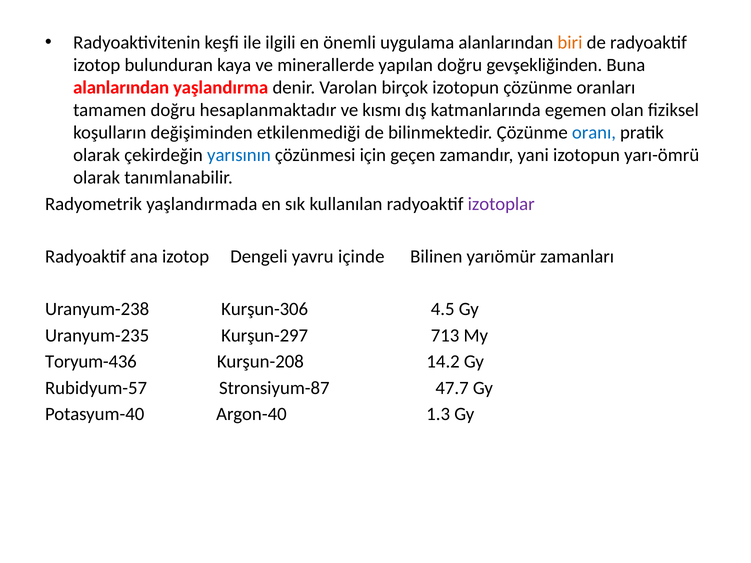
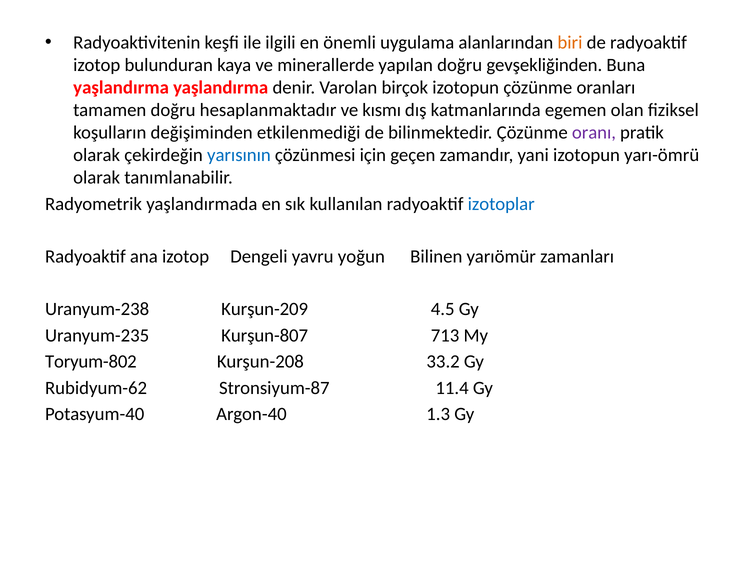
alanlarından at (121, 88): alanlarından -> yaşlandırma
oranı colour: blue -> purple
izotoplar colour: purple -> blue
içinde: içinde -> yoğun
Kurşun-306: Kurşun-306 -> Kurşun-209
Kurşun-297: Kurşun-297 -> Kurşun-807
Toryum-436: Toryum-436 -> Toryum-802
14.2: 14.2 -> 33.2
Rubidyum-57: Rubidyum-57 -> Rubidyum-62
47.7: 47.7 -> 11.4
